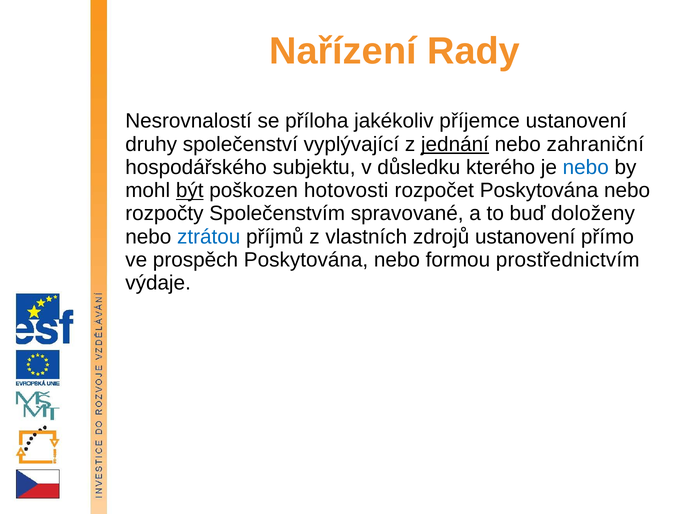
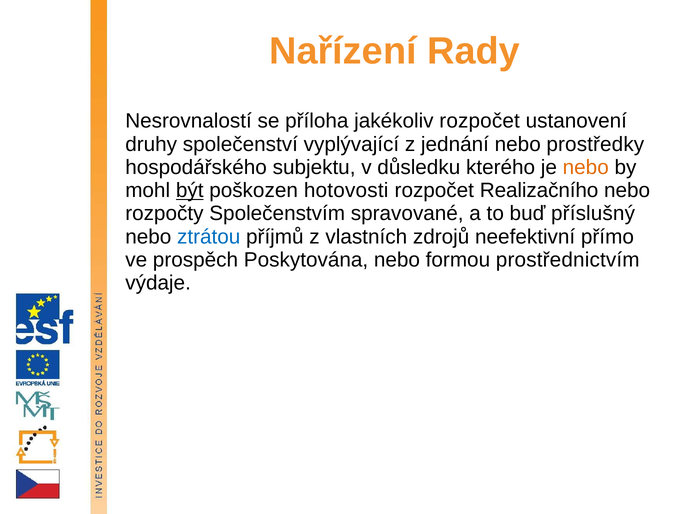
jakékoliv příjemce: příjemce -> rozpočet
jednání underline: present -> none
zahraniční: zahraniční -> prostředky
nebo at (586, 167) colour: blue -> orange
rozpočet Poskytována: Poskytována -> Realizačního
doloženy: doloženy -> příslušný
zdrojů ustanovení: ustanovení -> neefektivní
